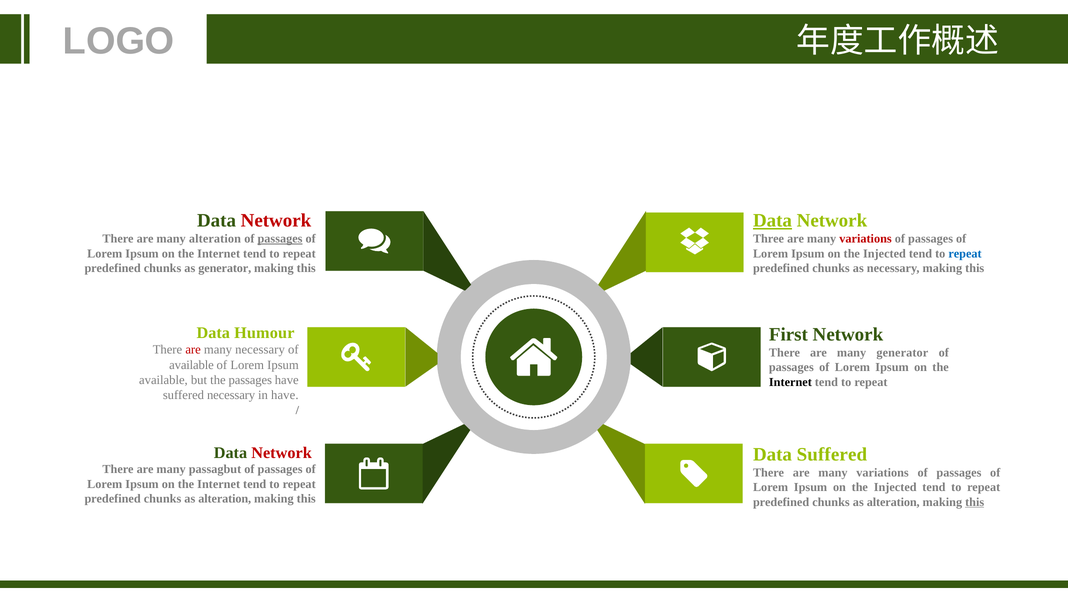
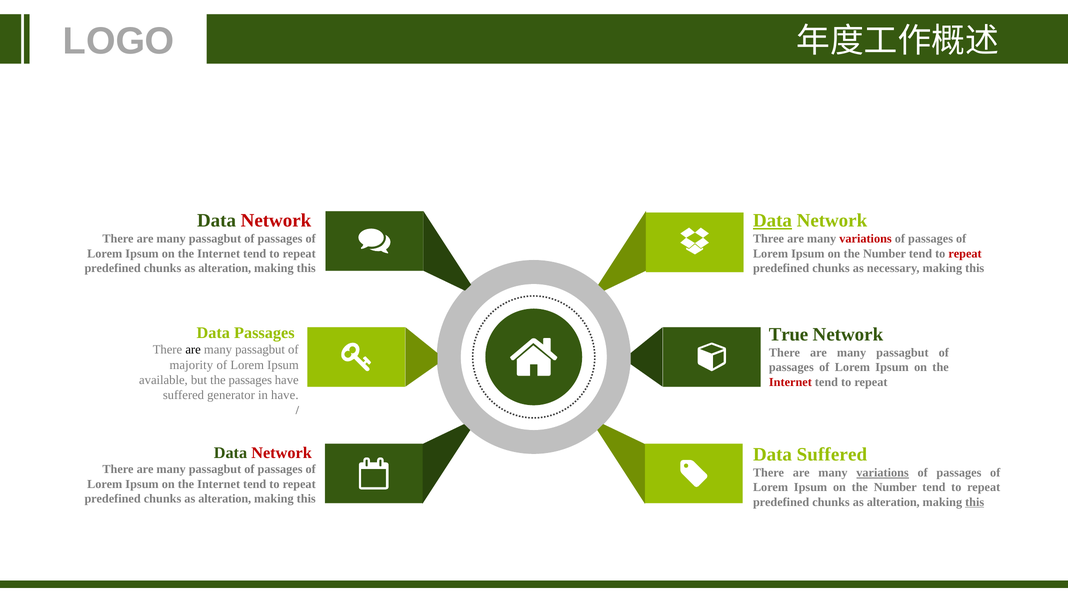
alteration at (215, 239): alteration -> passagbut
passages at (280, 239) underline: present -> none
Injected at (884, 254): Injected -> Number
repeat at (965, 254) colour: blue -> red
generator at (225, 269): generator -> alteration
Data Humour: Humour -> Passages
First: First -> True
are at (193, 350) colour: red -> black
necessary at (260, 350): necessary -> passagbut
generator at (902, 353): generator -> passagbut
available at (191, 365): available -> majority
Internet at (790, 383) colour: black -> red
suffered necessary: necessary -> generator
variations at (883, 473) underline: none -> present
Injected at (895, 488): Injected -> Number
